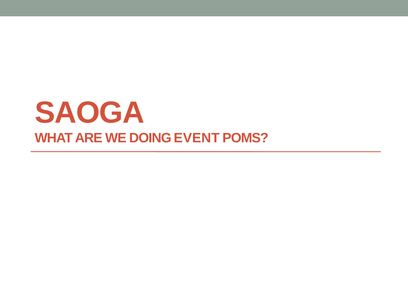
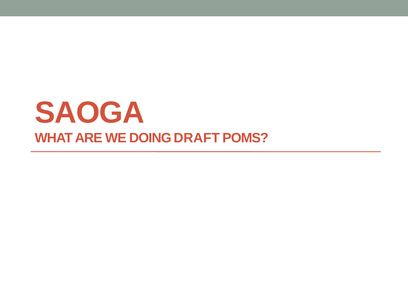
EVENT: EVENT -> DRAFT
